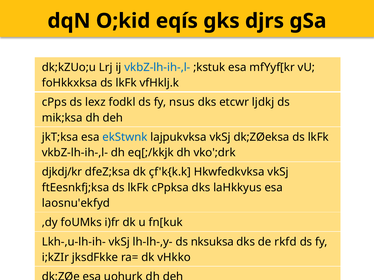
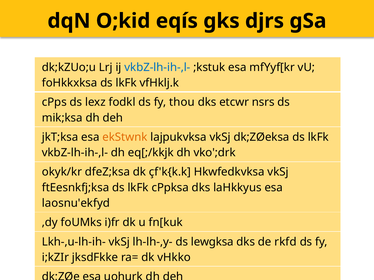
nsus: nsus -> thou
ljdkj: ljdkj -> nsrs
ekStwnk colour: blue -> orange
djkdj/kr: djkdj/kr -> okyk/kr
nksuksa: nksuksa -> lewgksa
